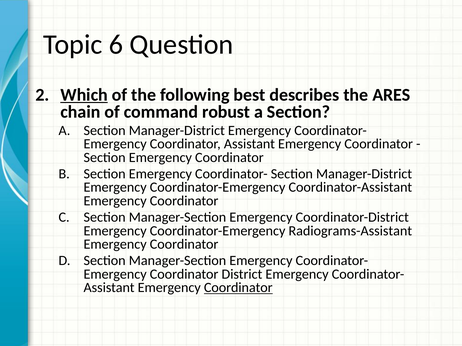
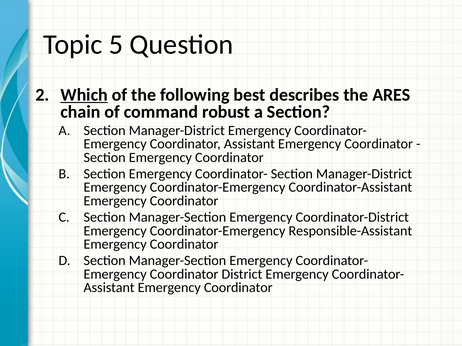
6: 6 -> 5
Radiograms-Assistant: Radiograms-Assistant -> Responsible-Assistant
Coordinator at (238, 288) underline: present -> none
